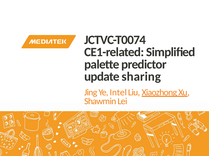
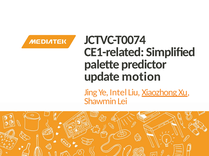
sharing: sharing -> motion
